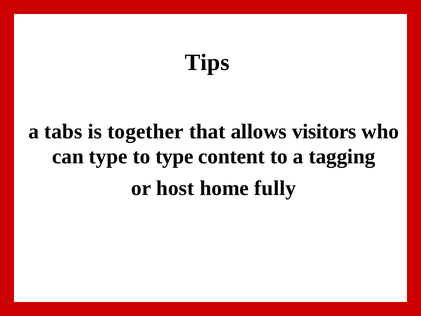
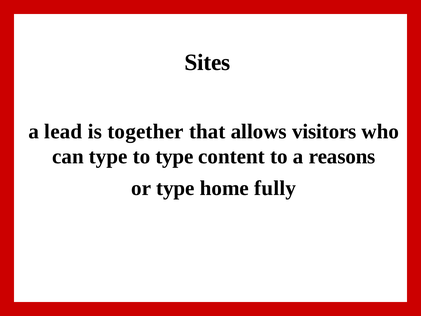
Tips: Tips -> Sites
tabs: tabs -> lead
tagging: tagging -> reasons
or host: host -> type
